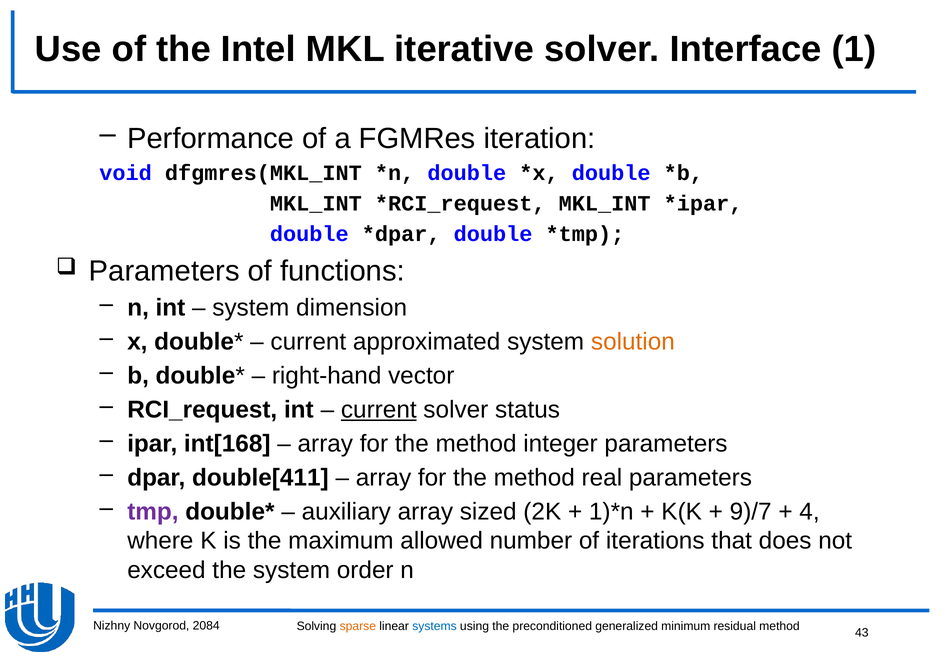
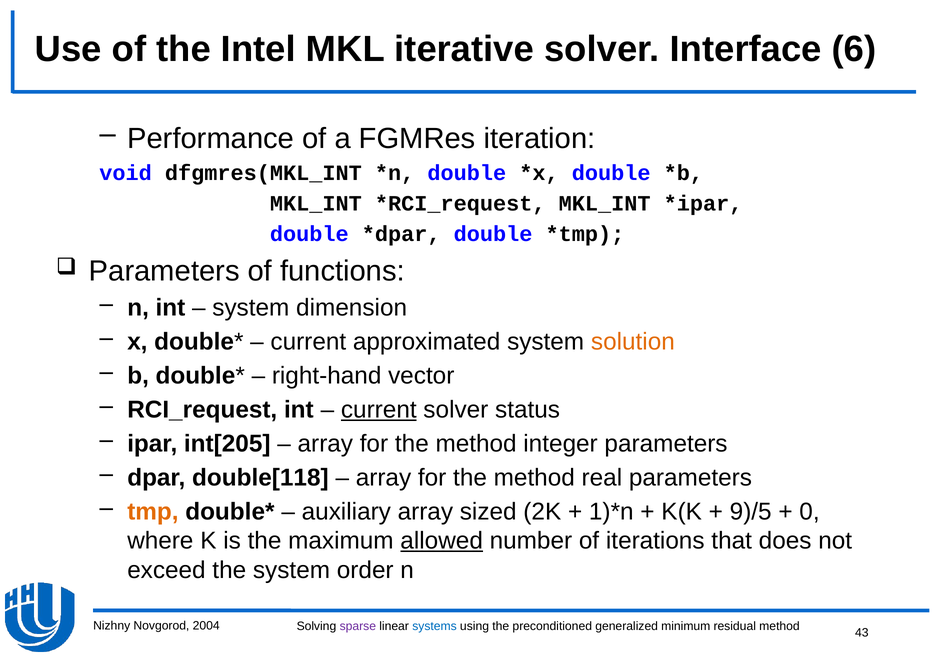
1: 1 -> 6
int[168: int[168 -> int[205
double[411: double[411 -> double[118
tmp colour: purple -> orange
9)/7: 9)/7 -> 9)/5
4: 4 -> 0
allowed underline: none -> present
2084: 2084 -> 2004
sparse colour: orange -> purple
